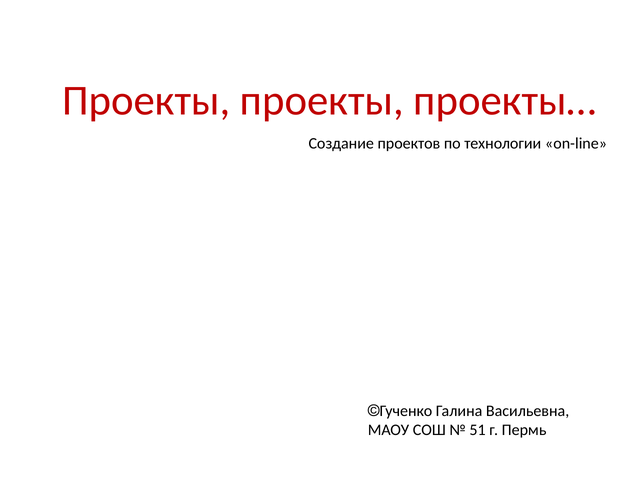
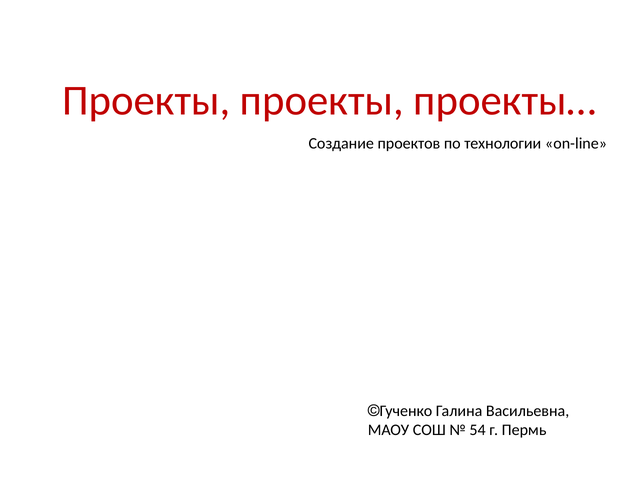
51: 51 -> 54
